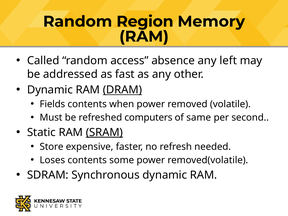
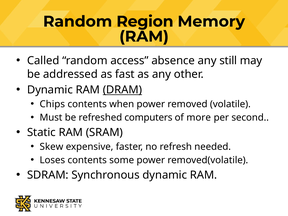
left: left -> still
Fields: Fields -> Chips
same: same -> more
SRAM underline: present -> none
Store: Store -> Skew
